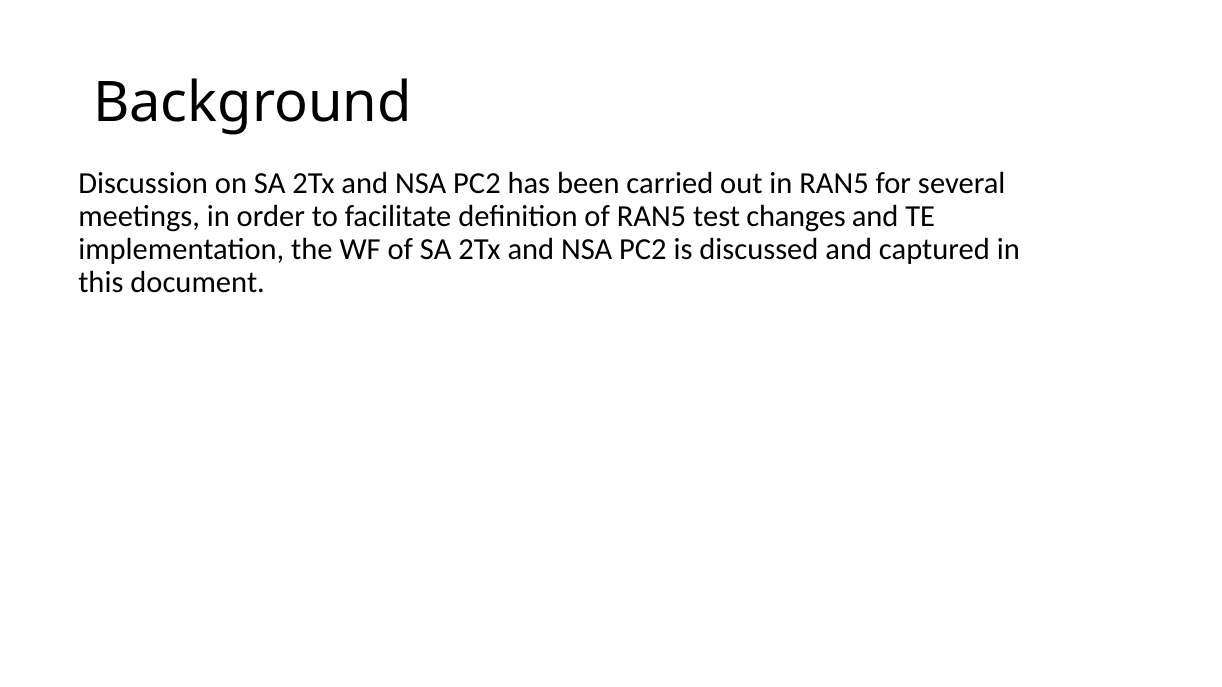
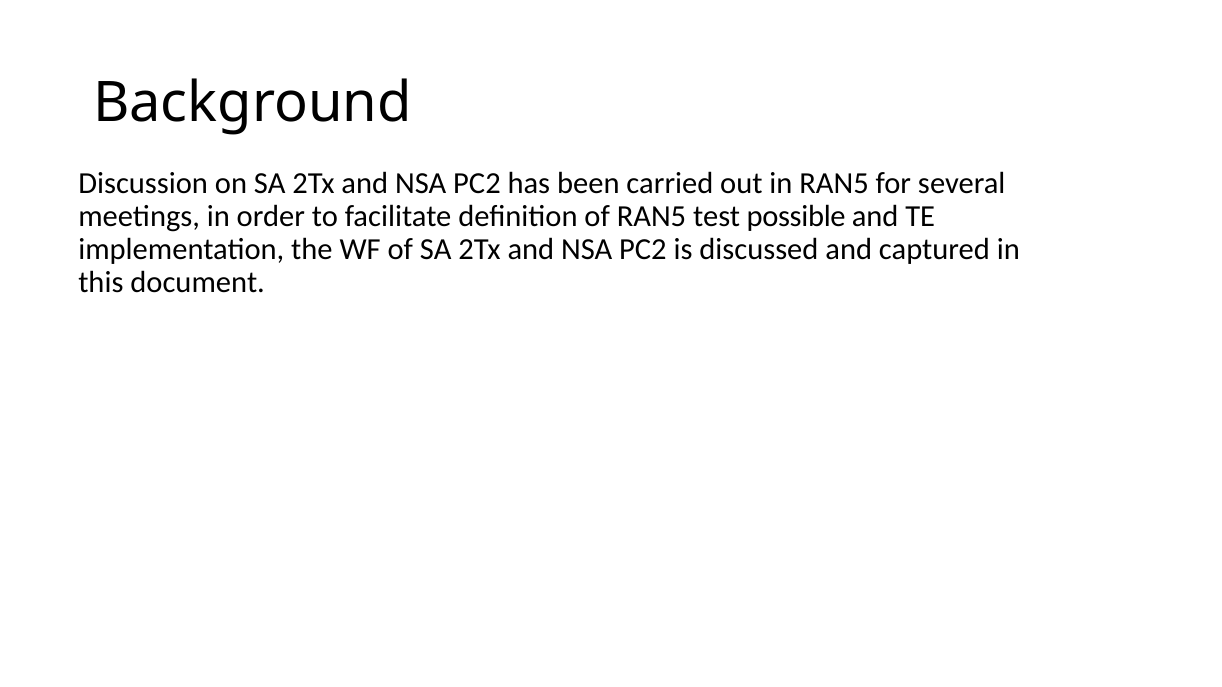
changes: changes -> possible
